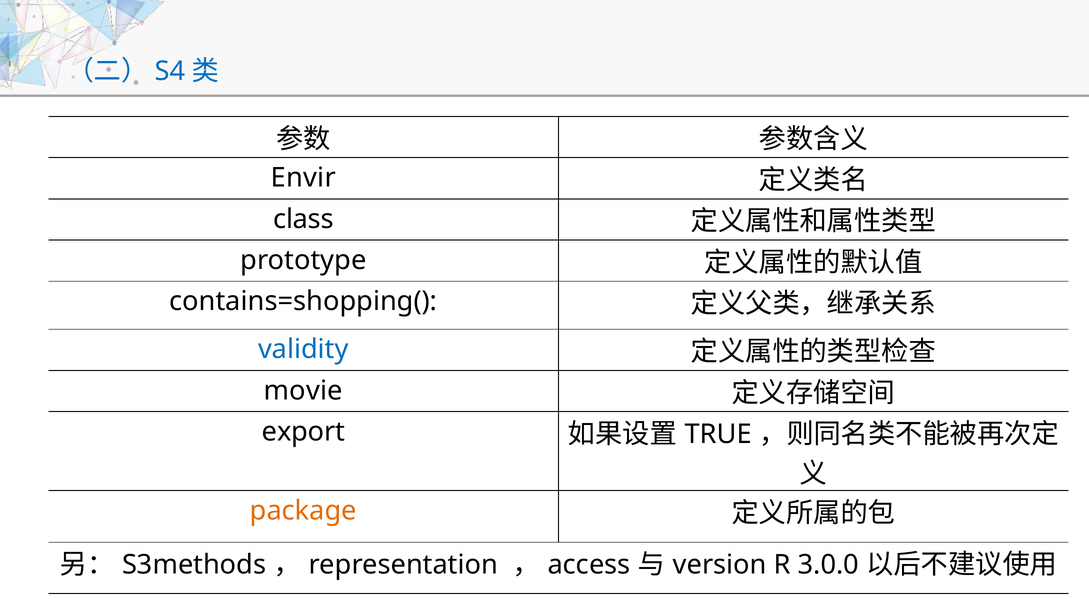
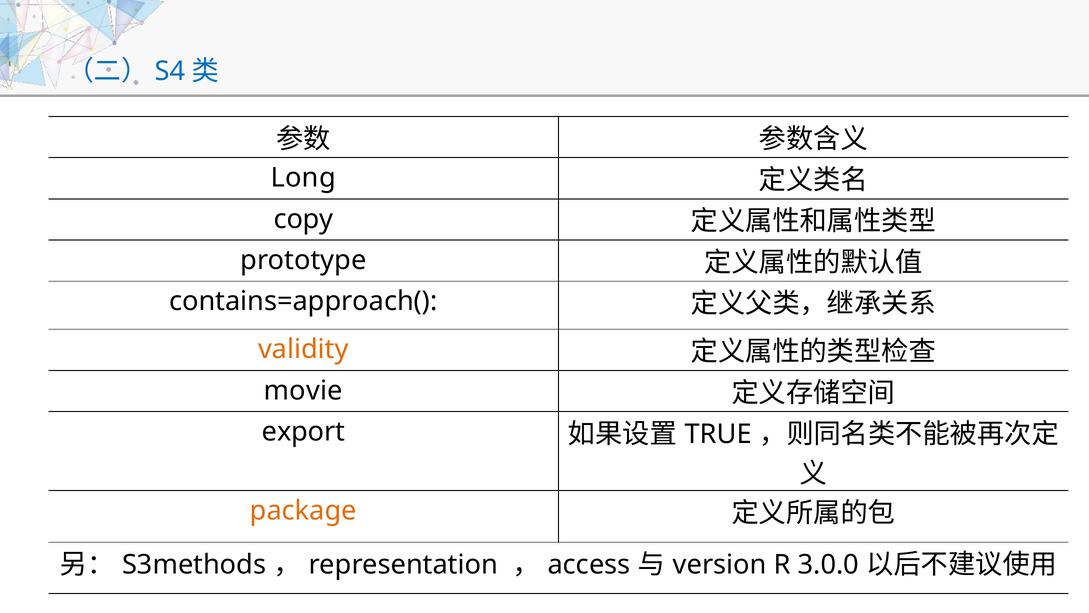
Envir: Envir -> Long
class: class -> copy
contains=shopping(: contains=shopping( -> contains=approach(
validity colour: blue -> orange
